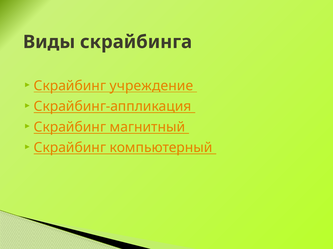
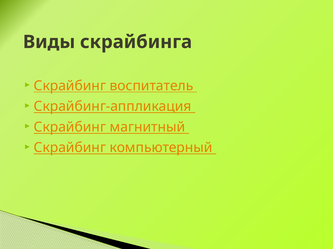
учреждение: учреждение -> воспитатель
